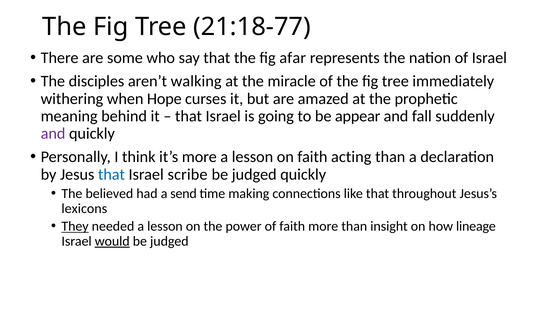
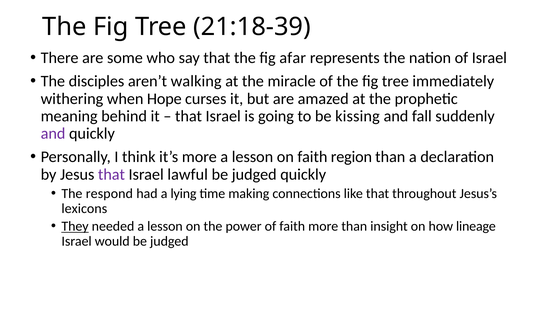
21:18-77: 21:18-77 -> 21:18-39
appear: appear -> kissing
acting: acting -> region
that at (111, 174) colour: blue -> purple
scribe: scribe -> lawful
believed: believed -> respond
send: send -> lying
would underline: present -> none
